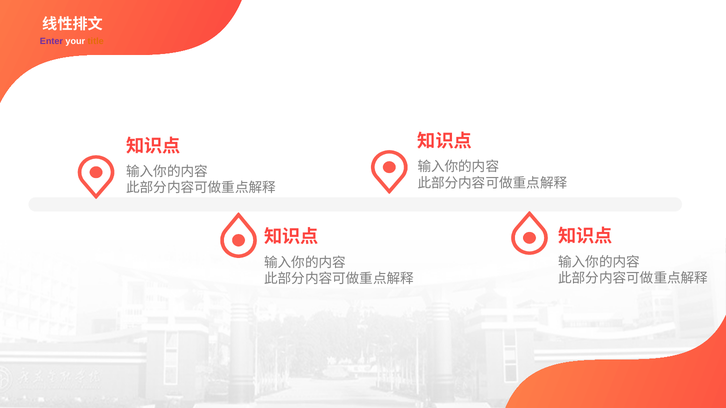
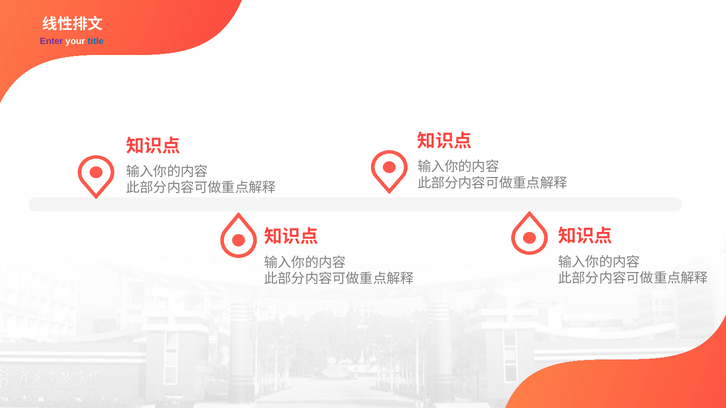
title colour: orange -> blue
